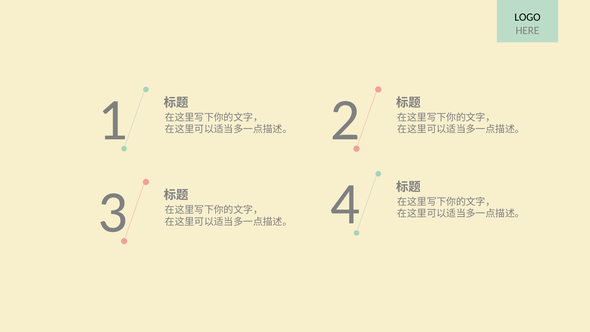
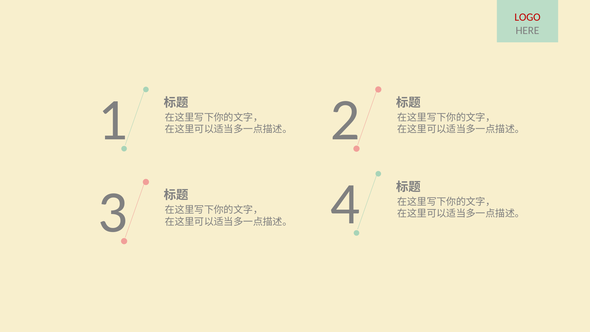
LOGO colour: black -> red
